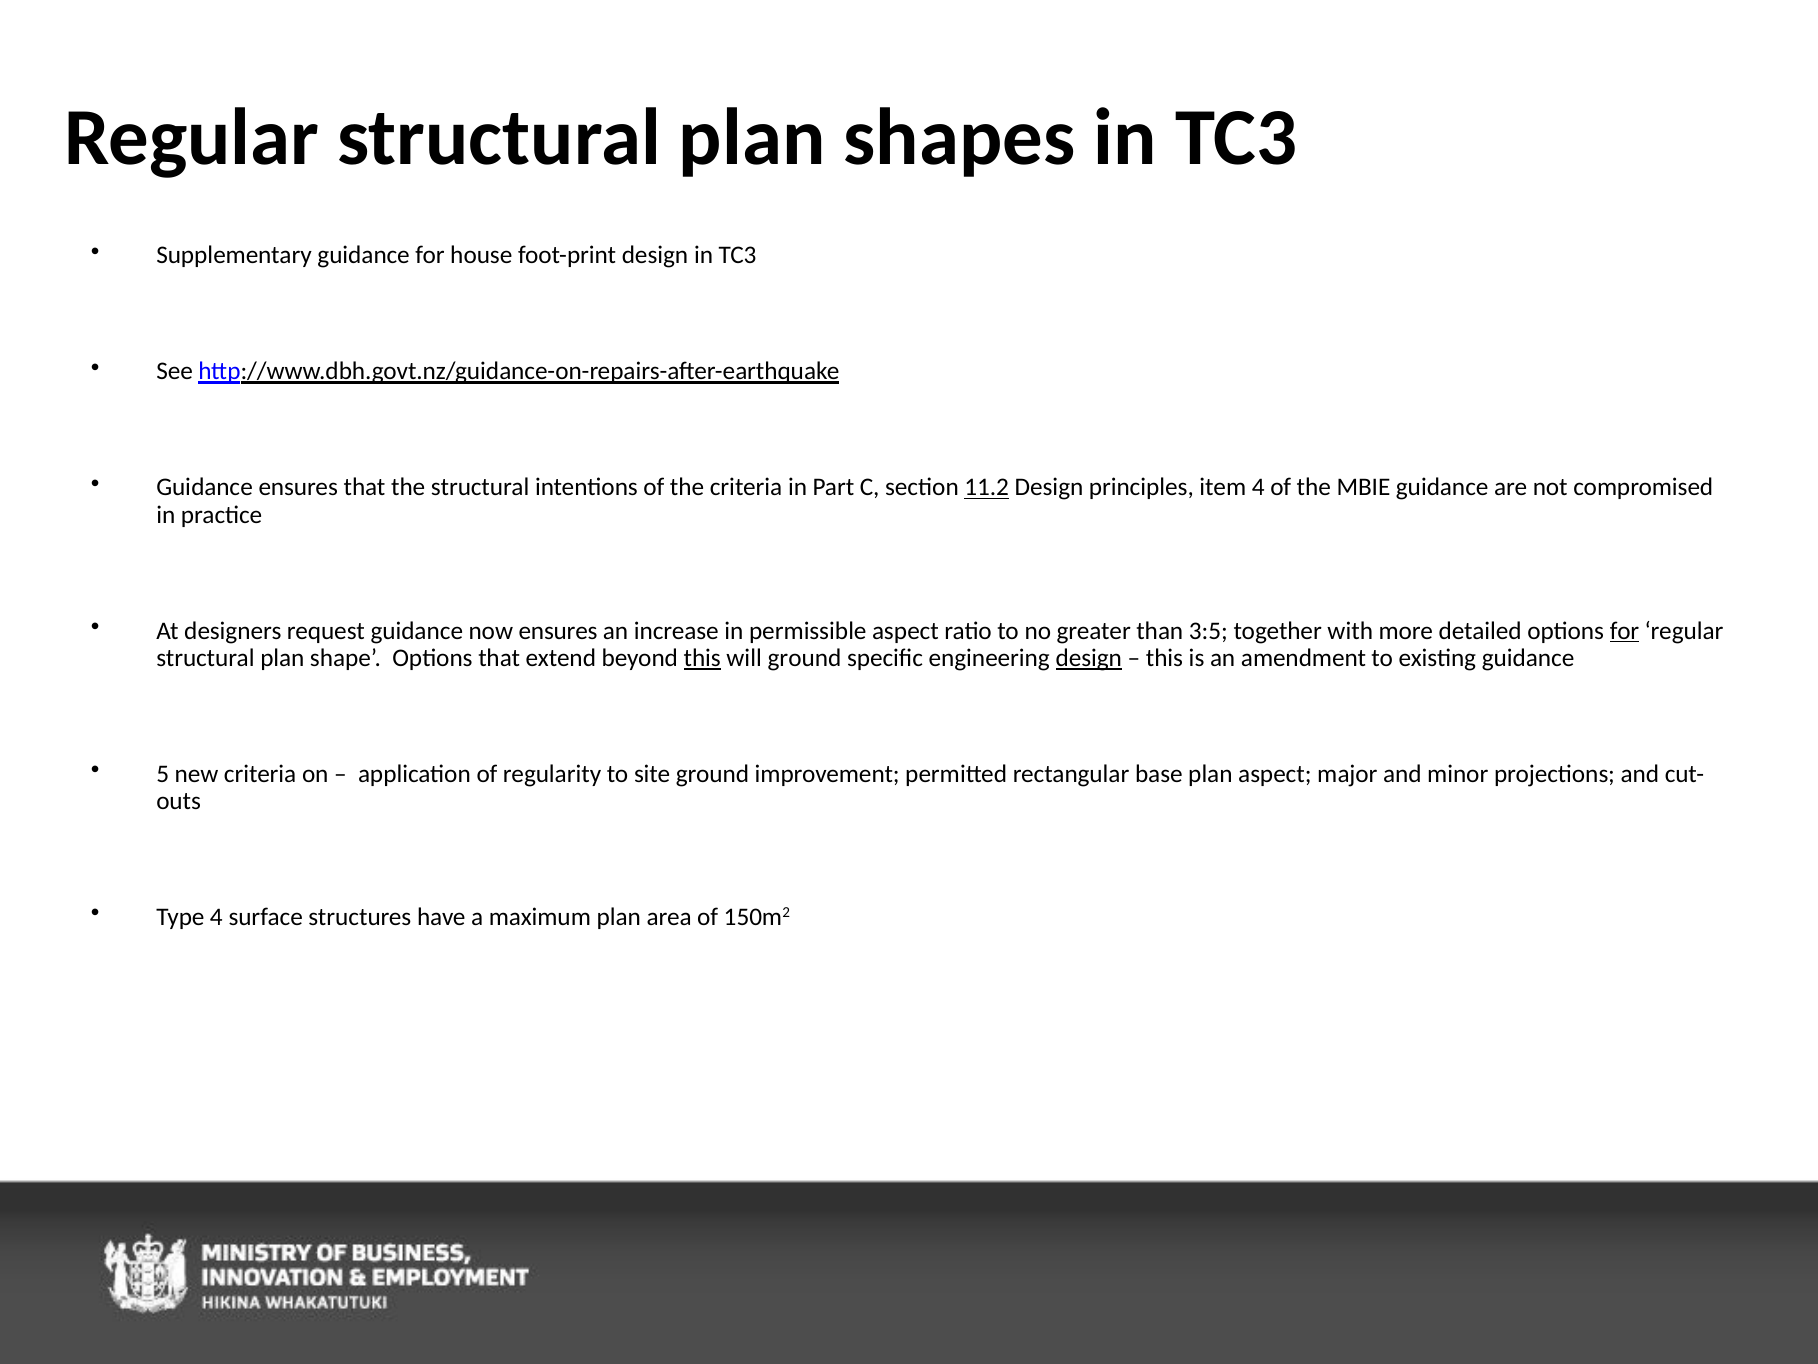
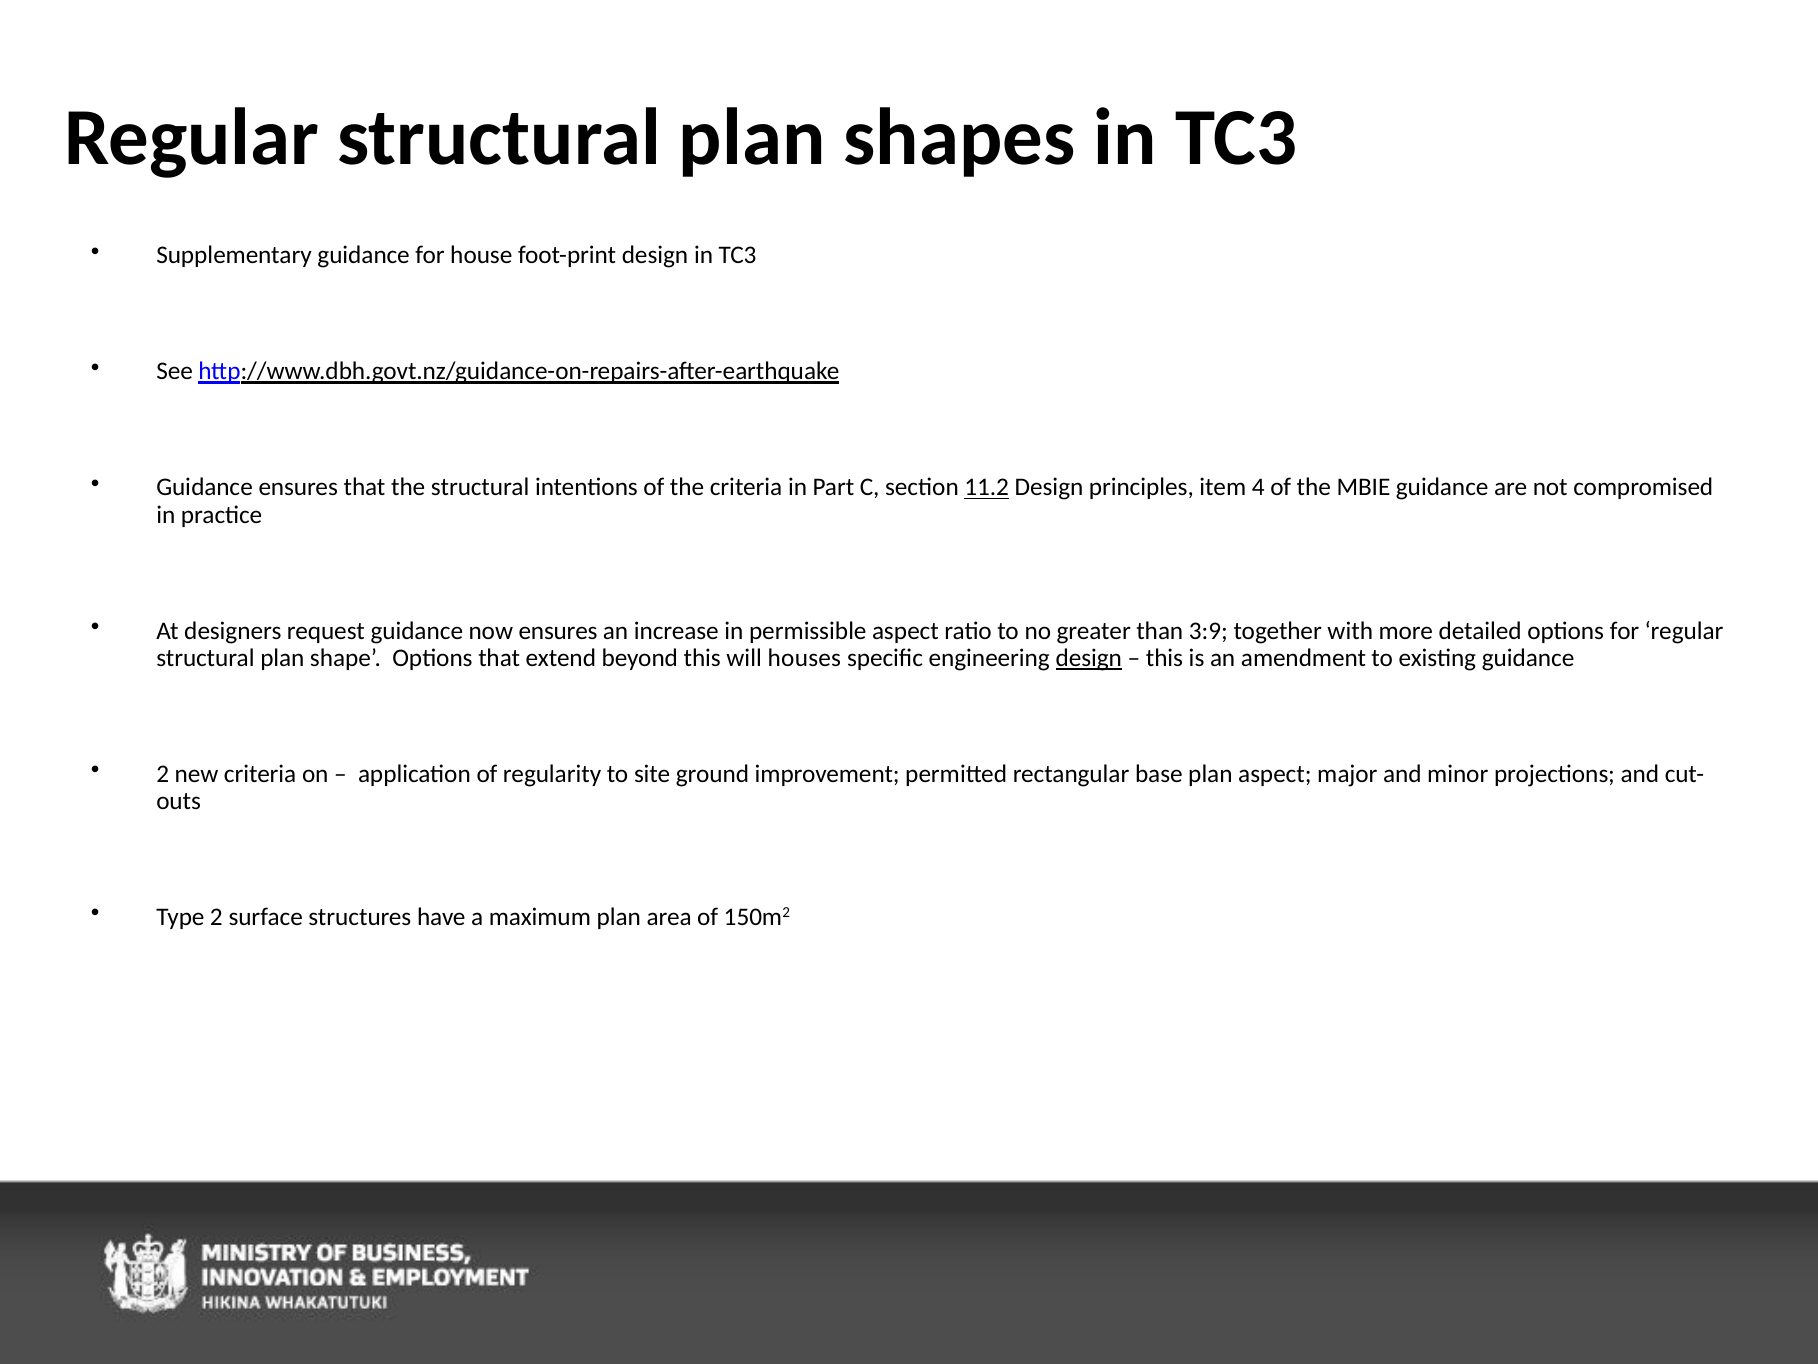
3:5: 3:5 -> 3:9
for at (1624, 630) underline: present -> none
this at (702, 658) underline: present -> none
will ground: ground -> houses
5 at (163, 774): 5 -> 2
Type 4: 4 -> 2
